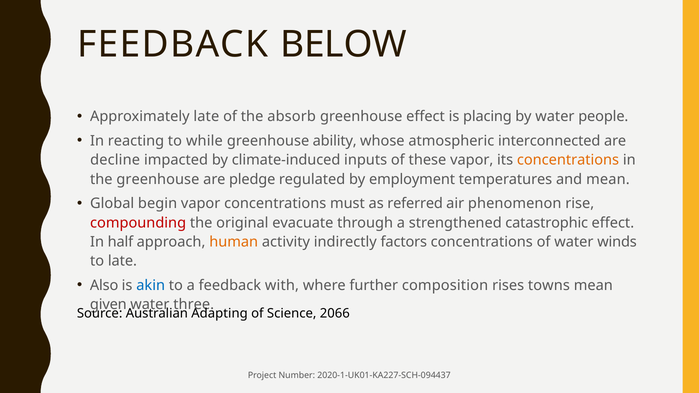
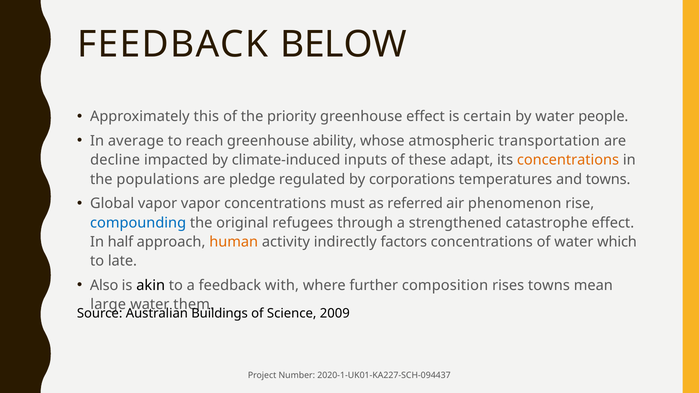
Approximately late: late -> this
absorb: absorb -> priority
placing: placing -> certain
reacting: reacting -> average
while: while -> reach
interconnected: interconnected -> transportation
these vapor: vapor -> adapt
the greenhouse: greenhouse -> populations
employment: employment -> corporations
and mean: mean -> towns
Global begin: begin -> vapor
compounding colour: red -> blue
evacuate: evacuate -> refugees
catastrophic: catastrophic -> catastrophe
winds: winds -> which
akin colour: blue -> black
given: given -> large
three: three -> them
Adapting: Adapting -> Buildings
2066: 2066 -> 2009
